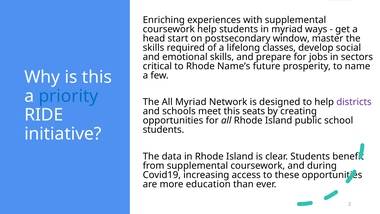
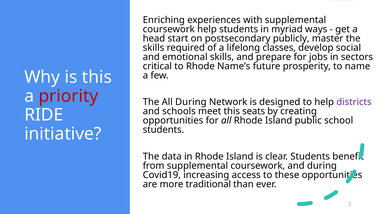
window: window -> publicly
priority colour: blue -> red
All Myriad: Myriad -> During
education: education -> traditional
